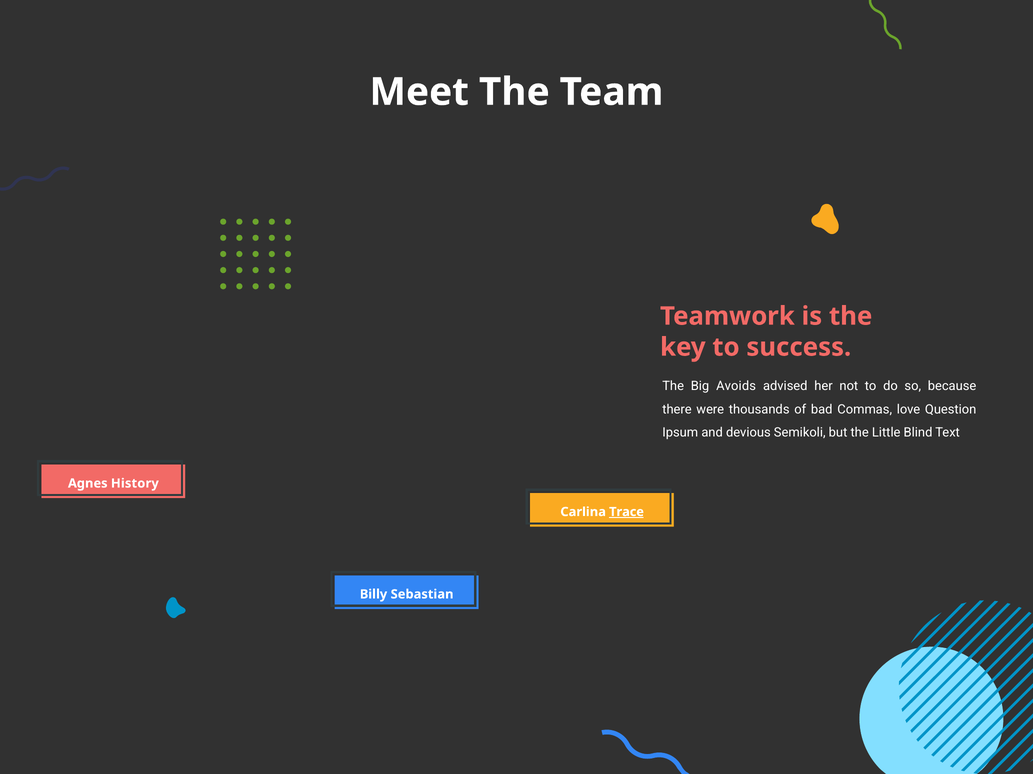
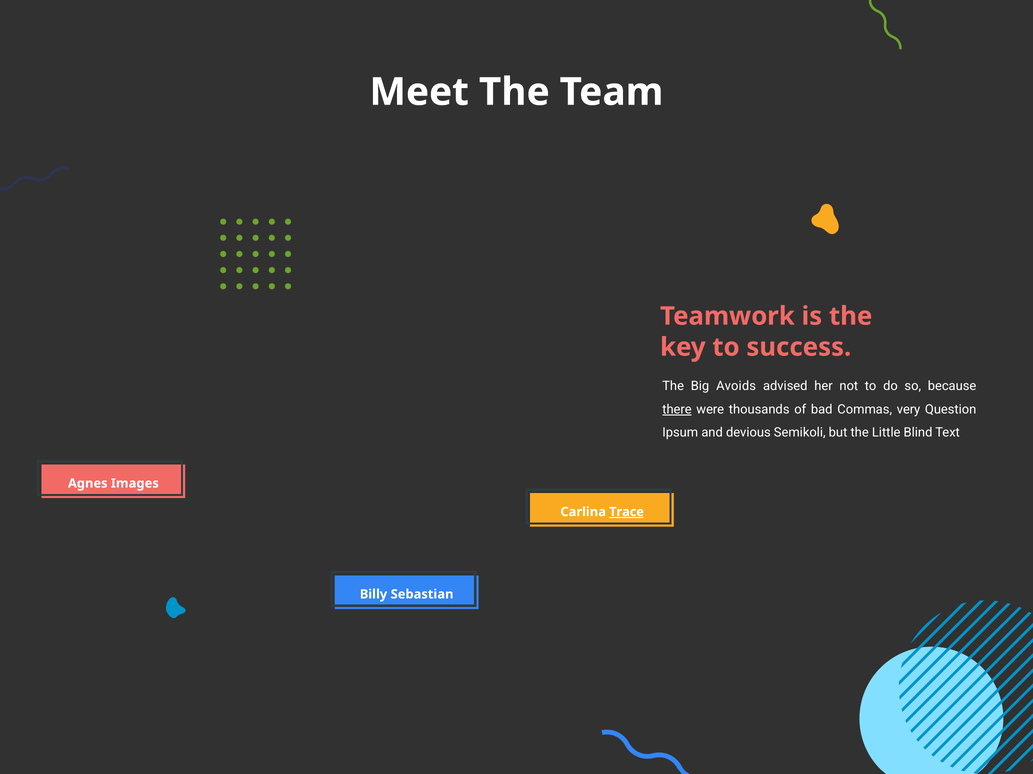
there underline: none -> present
love: love -> very
History: History -> Images
